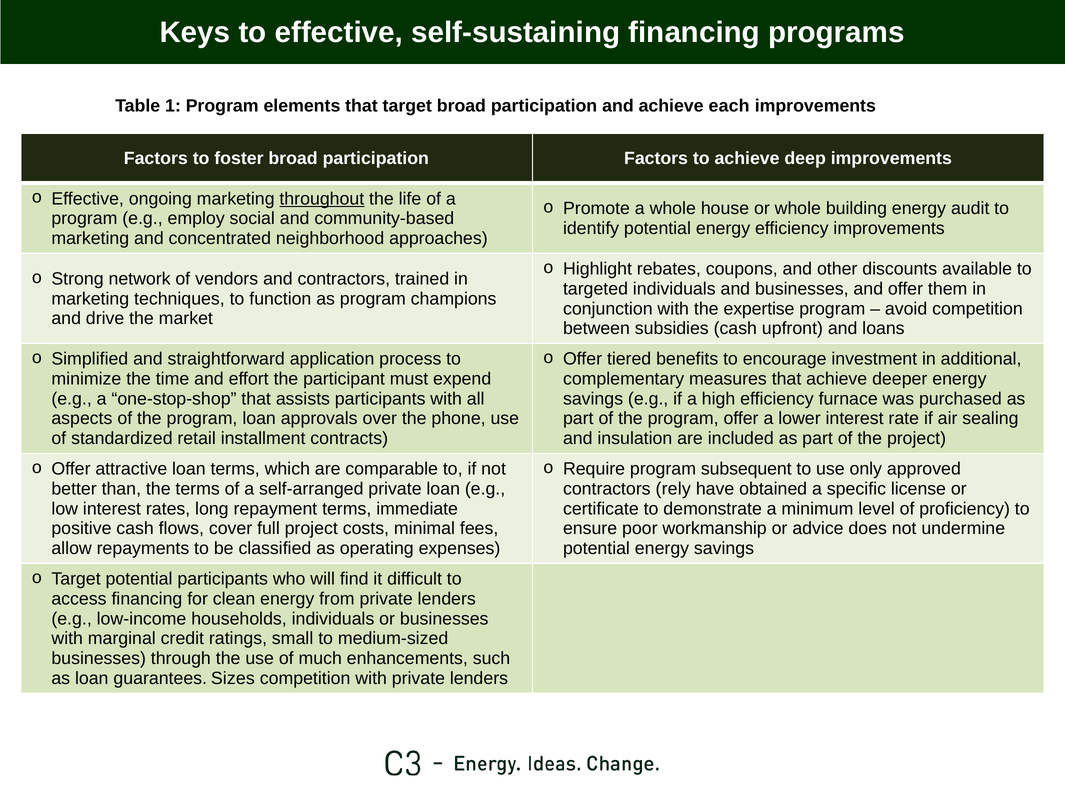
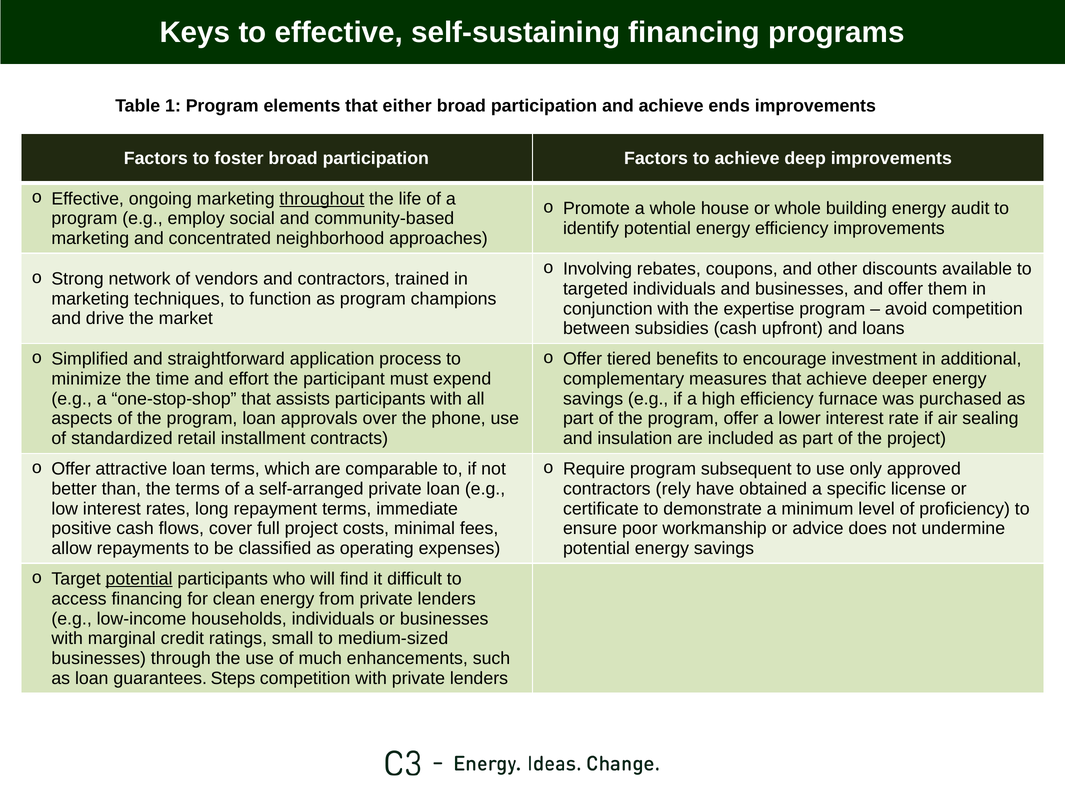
that target: target -> either
each: each -> ends
Highlight: Highlight -> Involving
potential at (139, 580) underline: none -> present
Sizes: Sizes -> Steps
